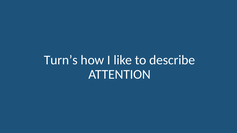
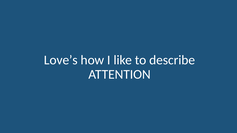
Turn’s: Turn’s -> Love’s
